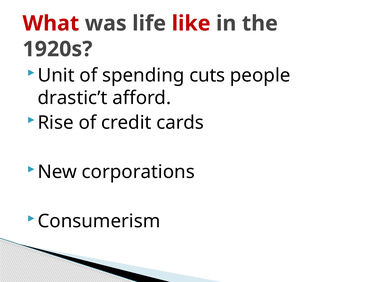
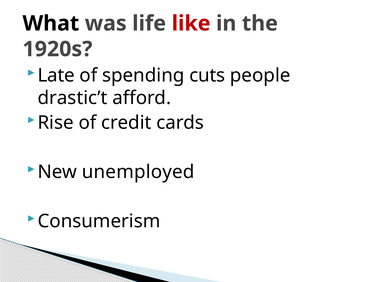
What colour: red -> black
Unit: Unit -> Late
corporations: corporations -> unemployed
